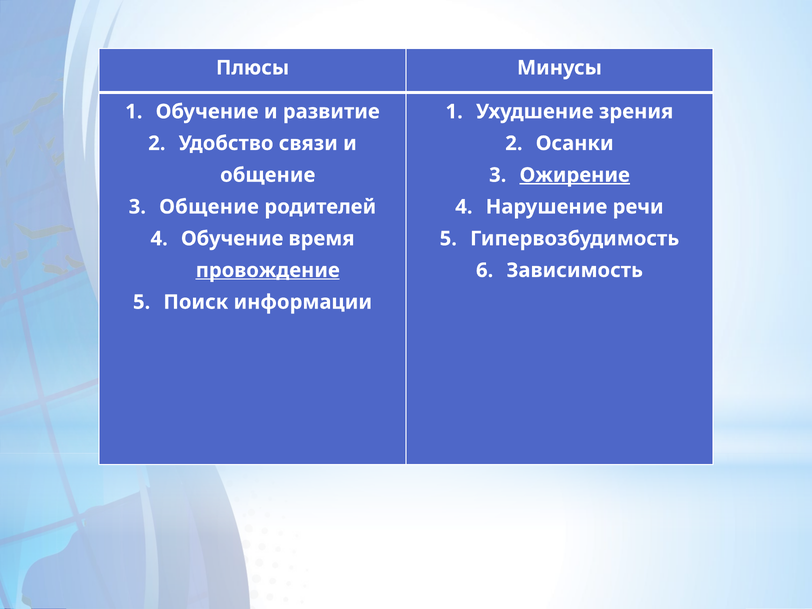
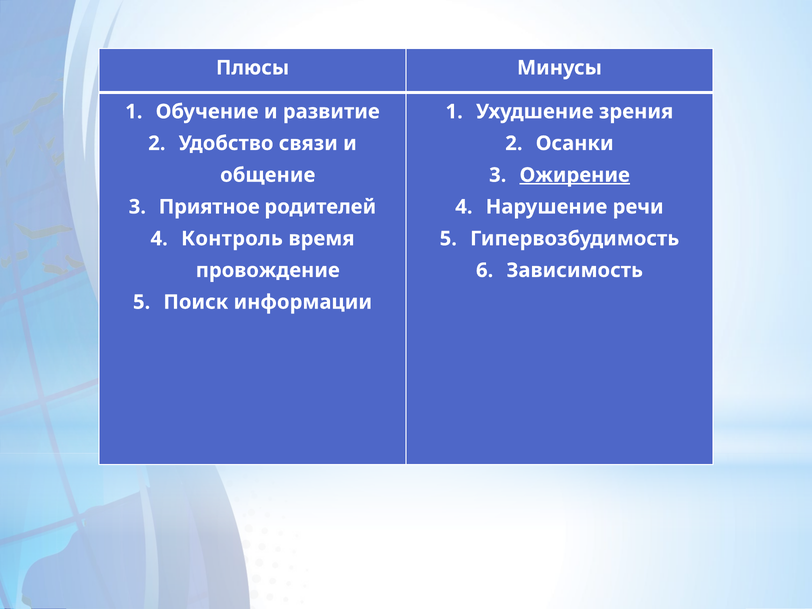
Общение at (209, 207): Общение -> Приятное
Обучение at (232, 239): Обучение -> Контроль
провождение underline: present -> none
